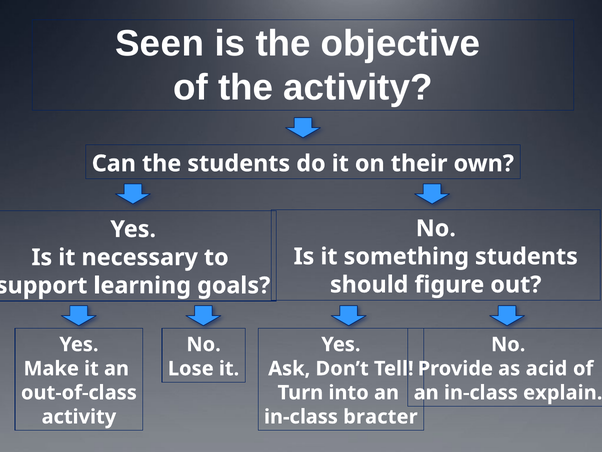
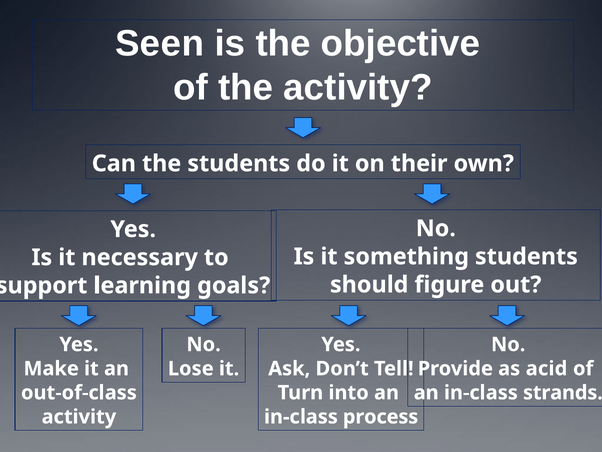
explain: explain -> strands
bracter: bracter -> process
